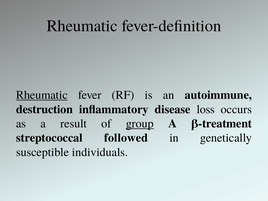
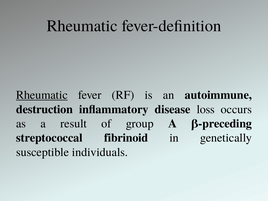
group underline: present -> none
β-treatment: β-treatment -> β-preceding
followed: followed -> fibrinoid
